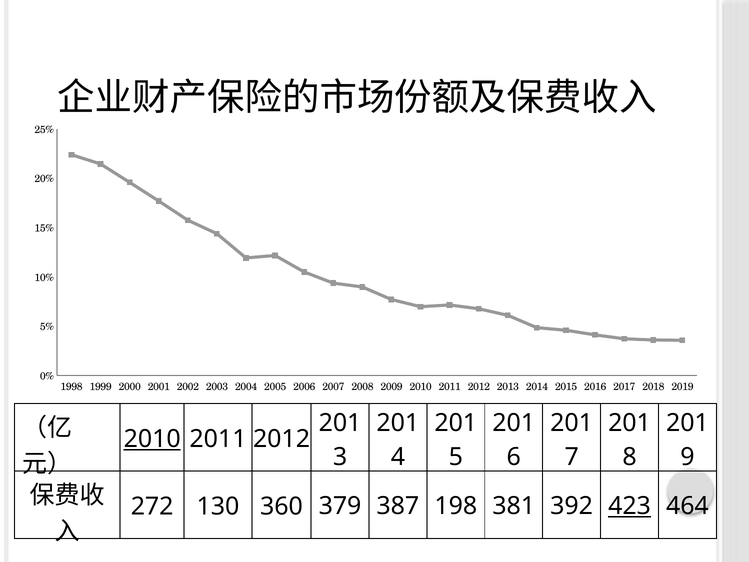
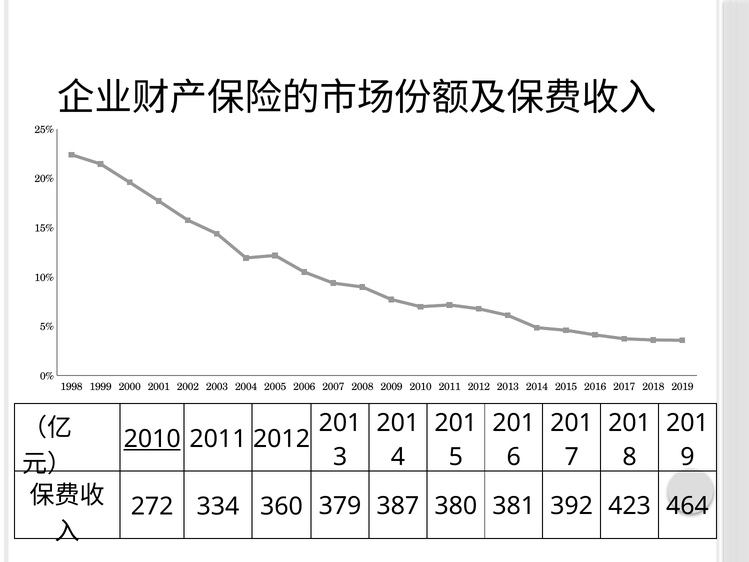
130: 130 -> 334
198: 198 -> 380
423 underline: present -> none
